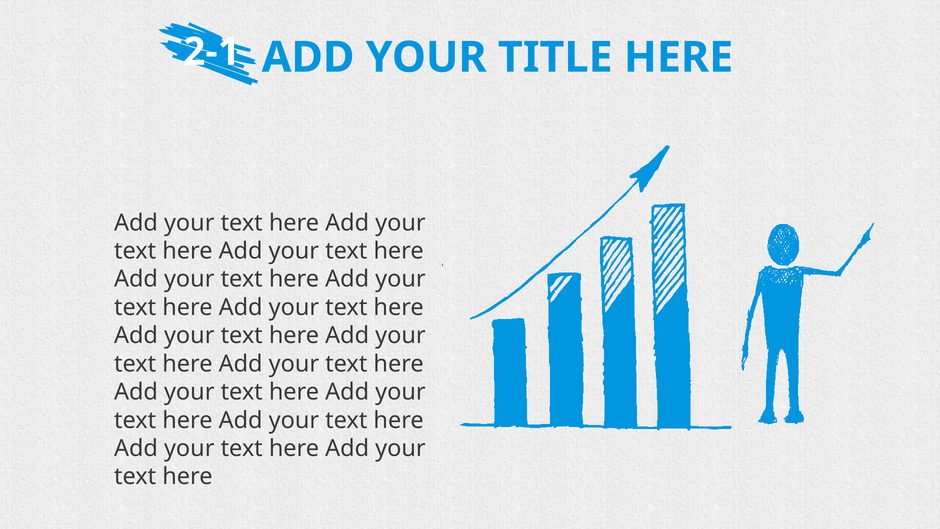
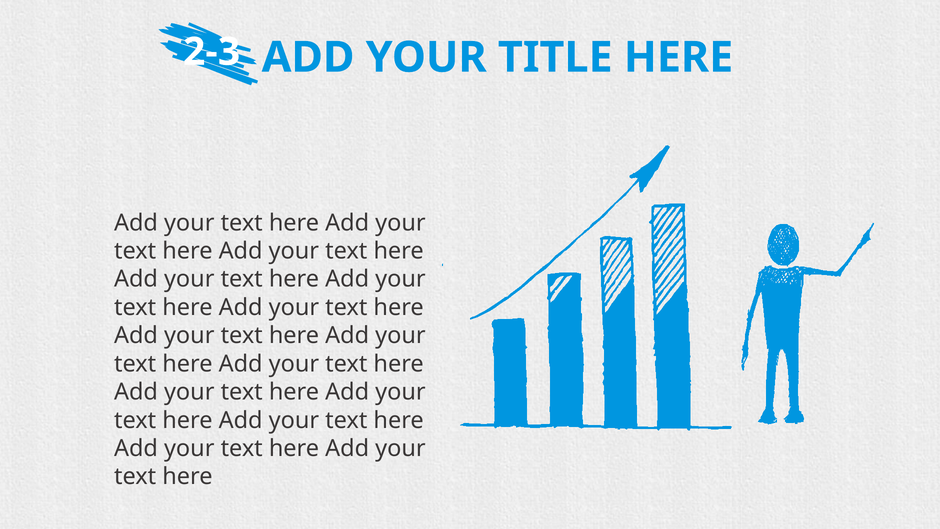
2-1: 2-1 -> 2-3
